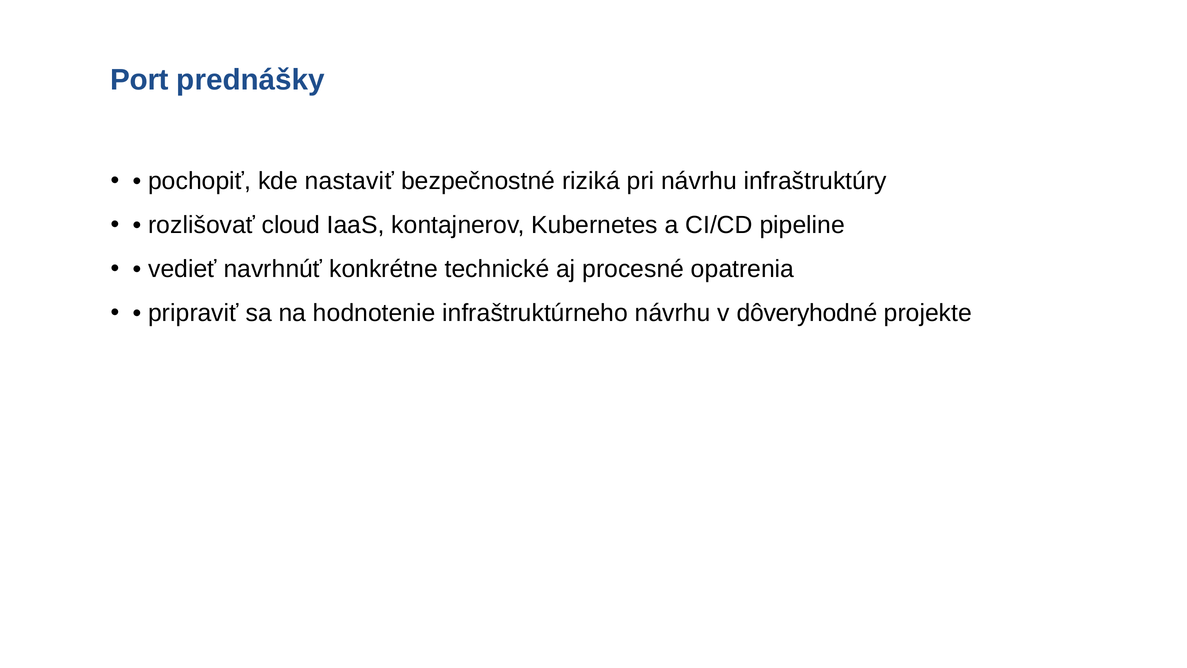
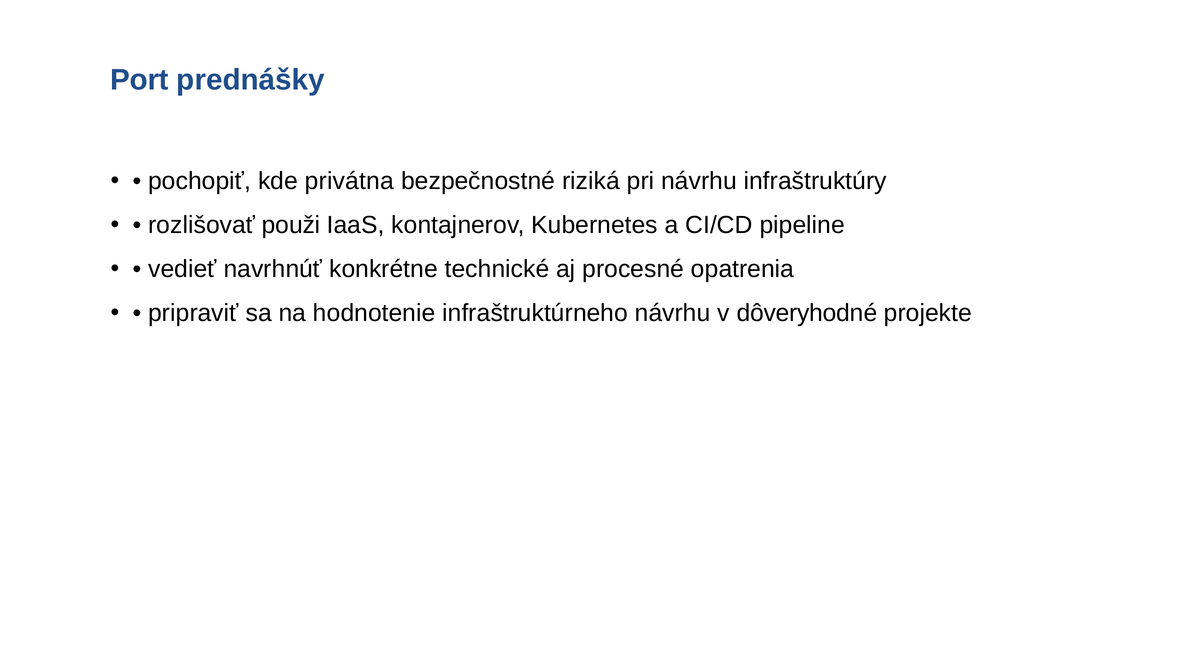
nastaviť: nastaviť -> privátna
cloud: cloud -> použi
